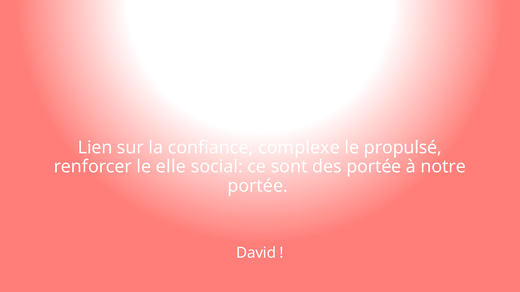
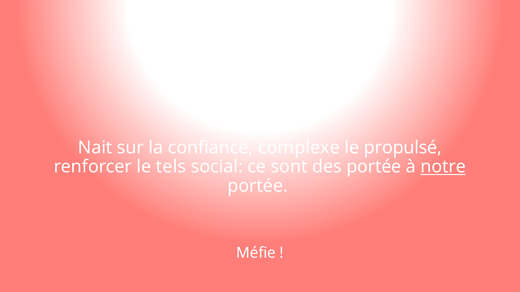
Lien: Lien -> Nait
elle: elle -> tels
notre underline: none -> present
David: David -> Méfie
